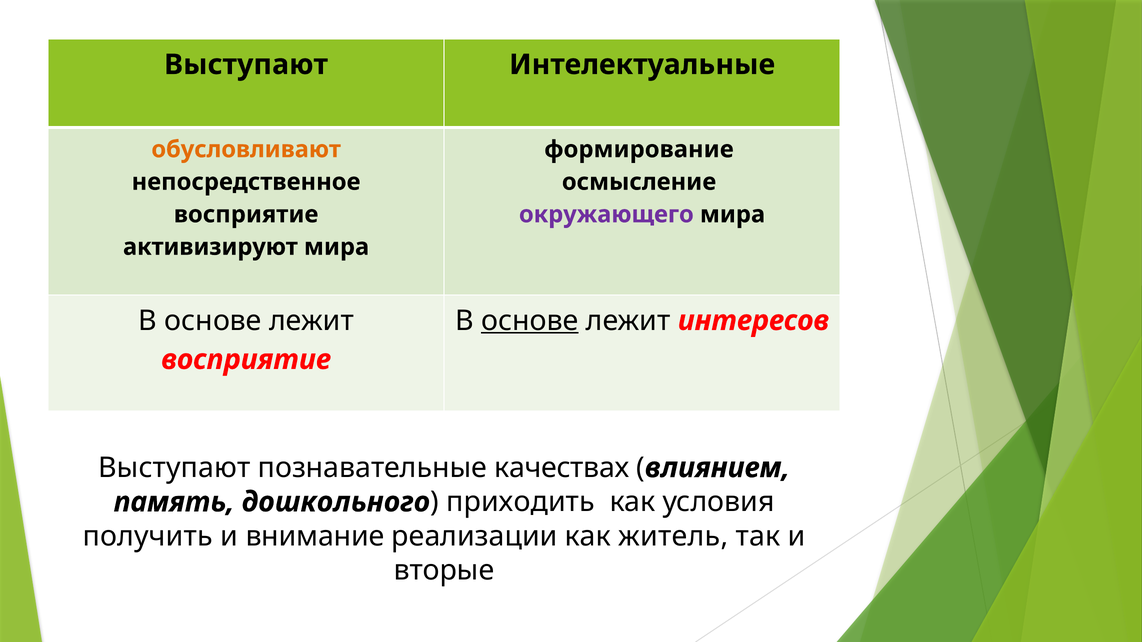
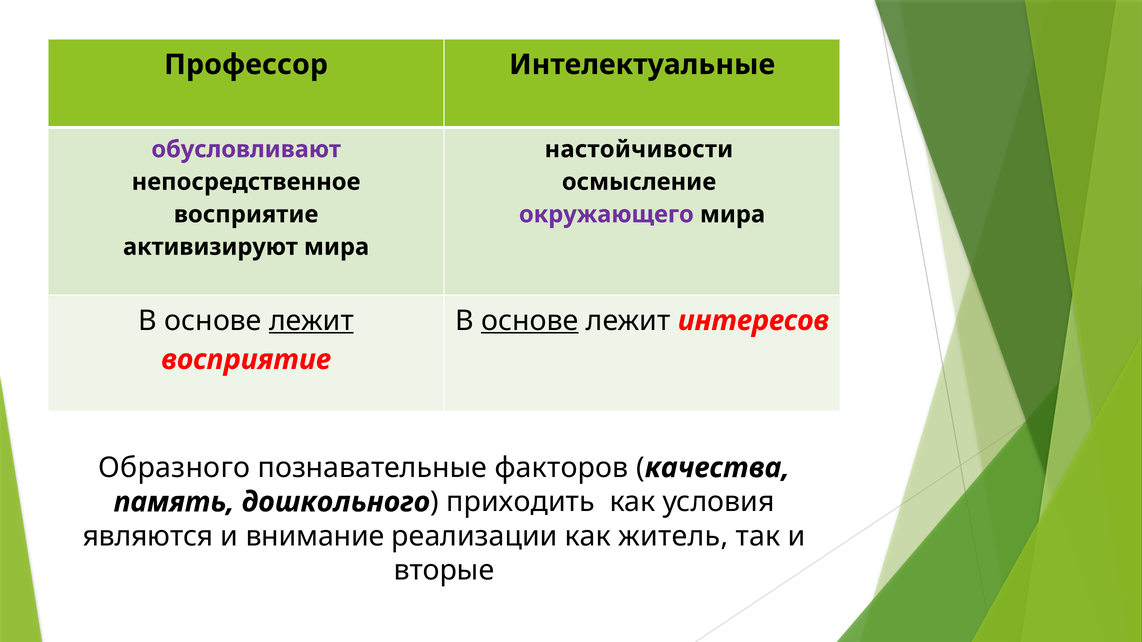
Выступают at (246, 65): Выступают -> Профессор
обусловливают colour: orange -> purple
формирование: формирование -> настойчивости
лежит at (312, 321) underline: none -> present
Выступают at (174, 468): Выступают -> Образного
качествах: качествах -> факторов
влиянием: влиянием -> качества
получить: получить -> являются
